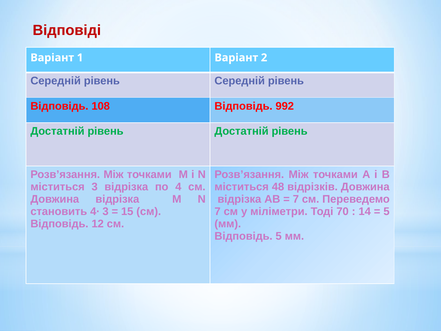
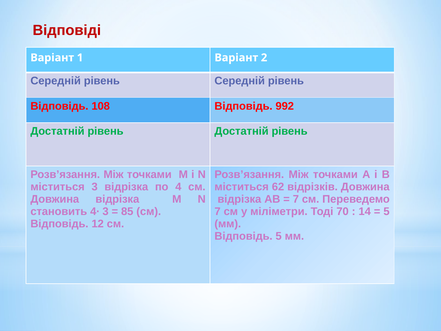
48: 48 -> 62
15: 15 -> 85
